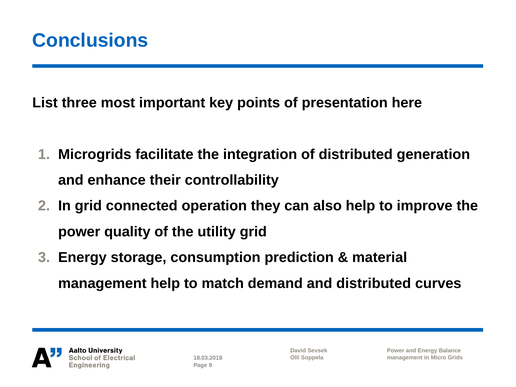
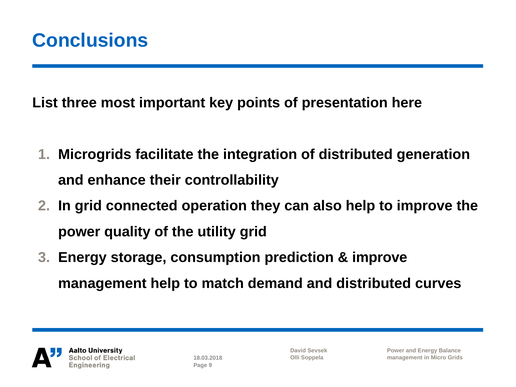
material at (380, 258): material -> improve
